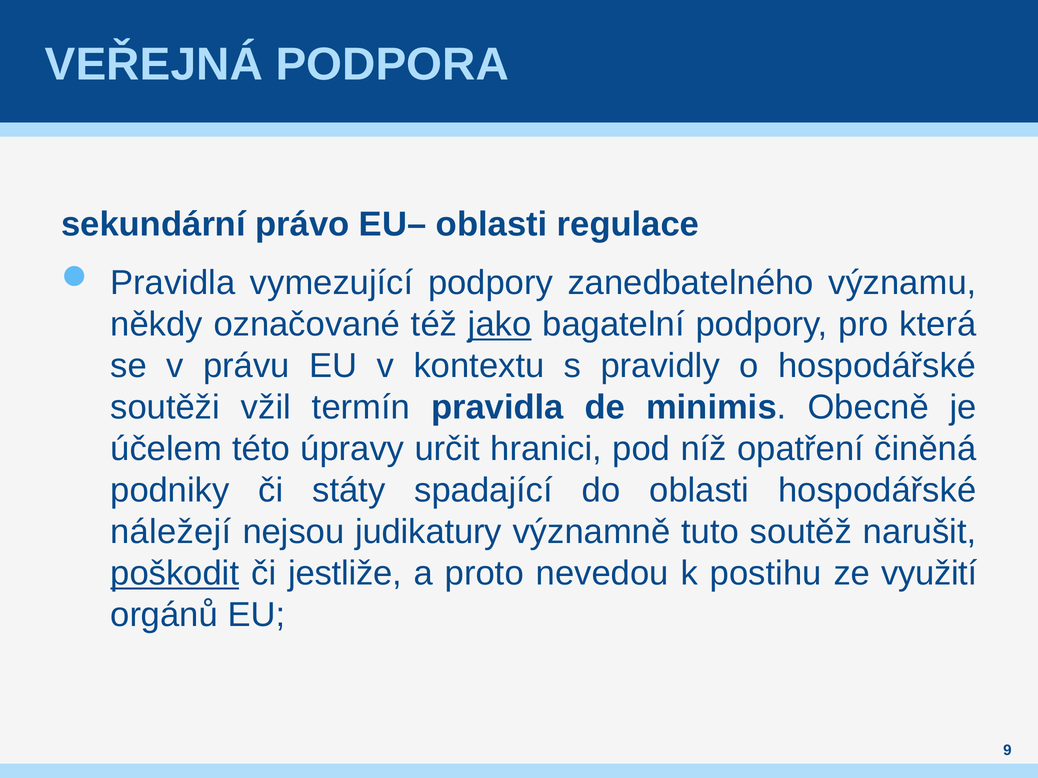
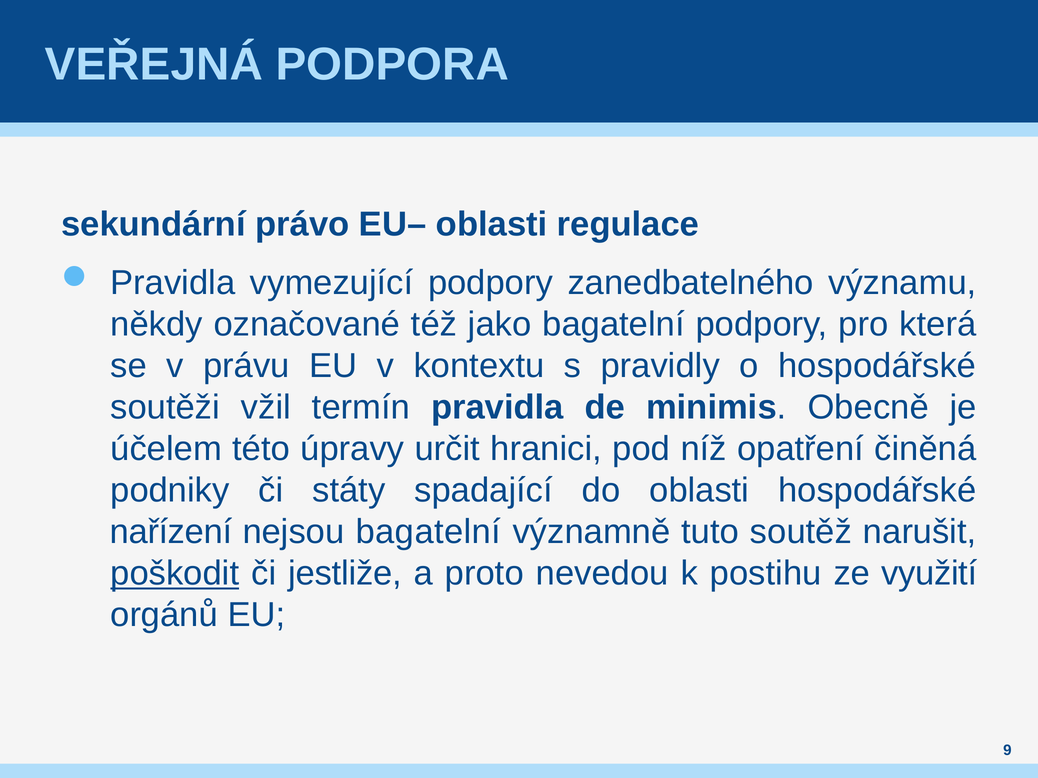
jako underline: present -> none
náležejí: náležejí -> nařízení
nejsou judikatury: judikatury -> bagatelní
